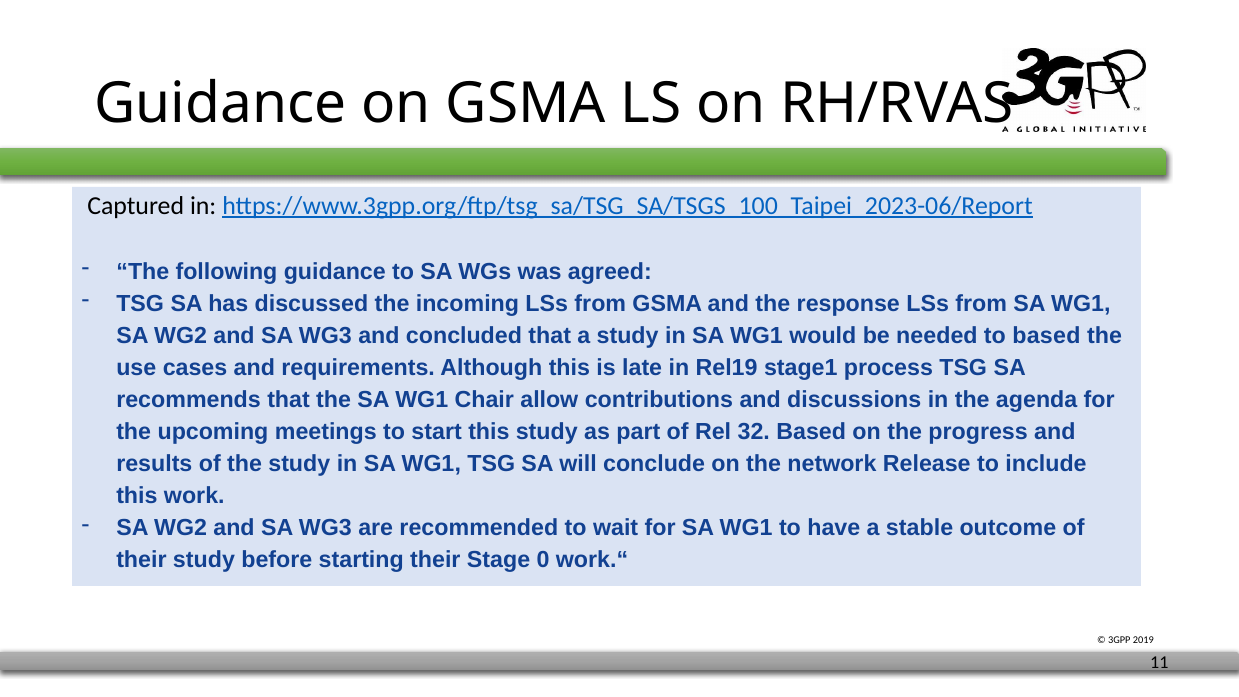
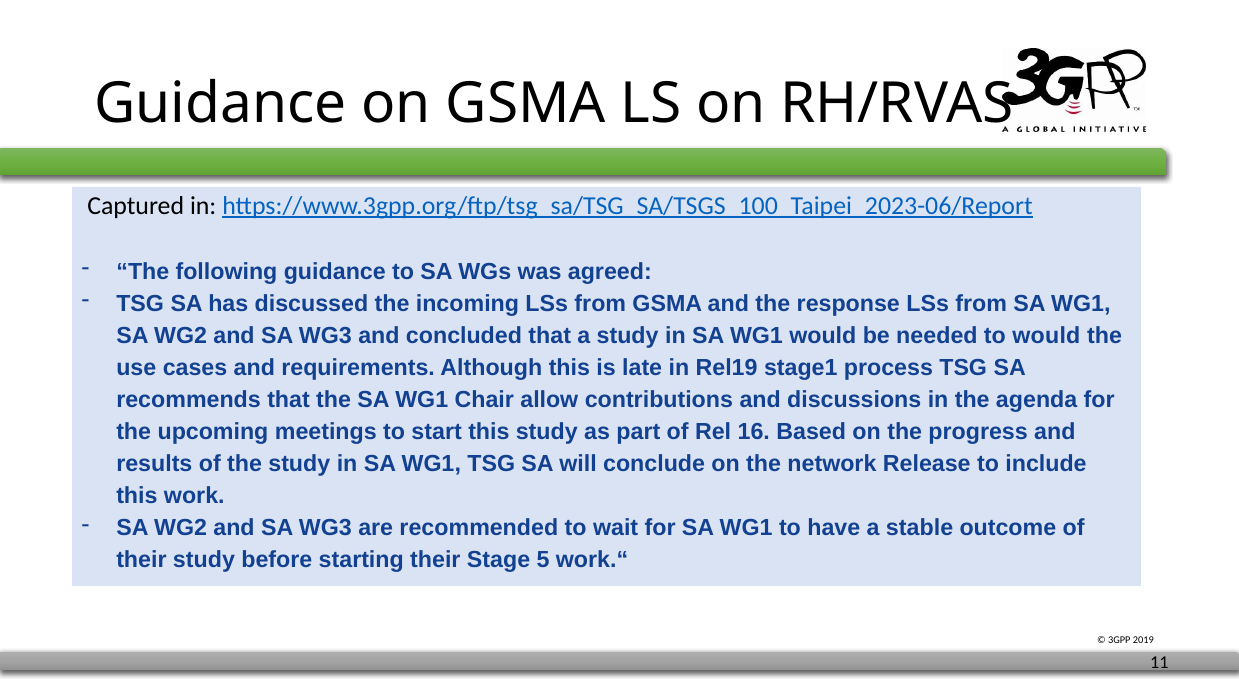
to based: based -> would
32: 32 -> 16
0: 0 -> 5
